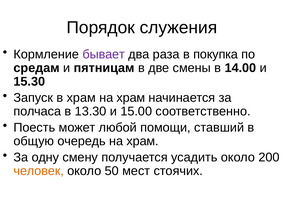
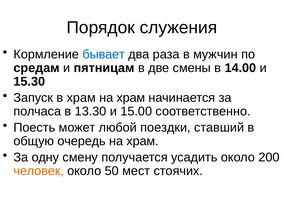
бывает colour: purple -> blue
покупка: покупка -> мужчин
помощи: помощи -> поездки
